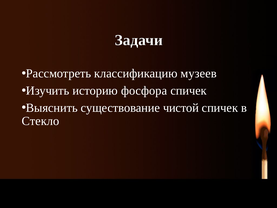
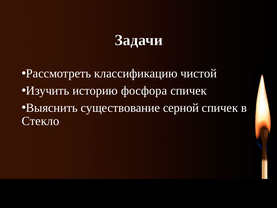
музеев: музеев -> чистой
чистой: чистой -> серной
